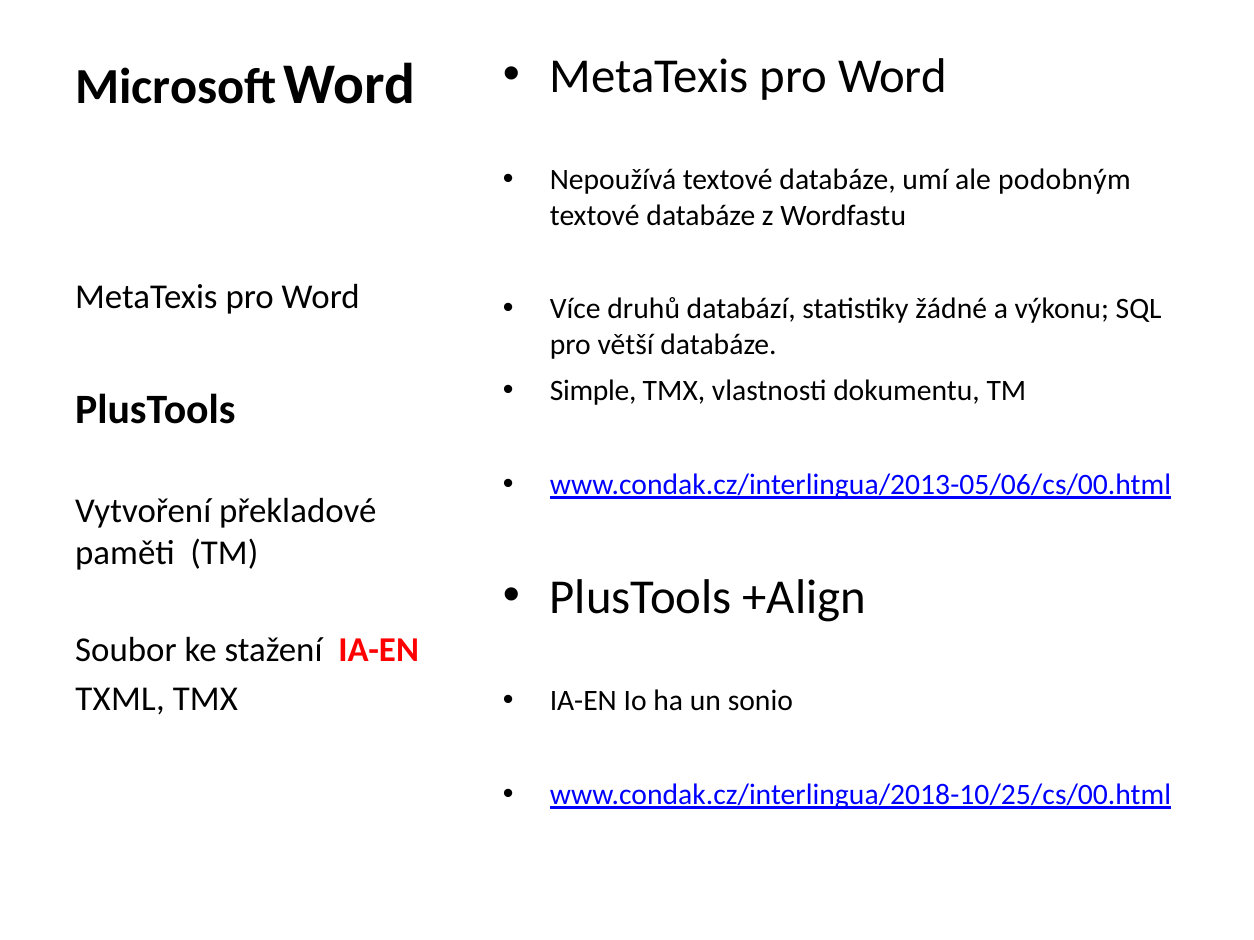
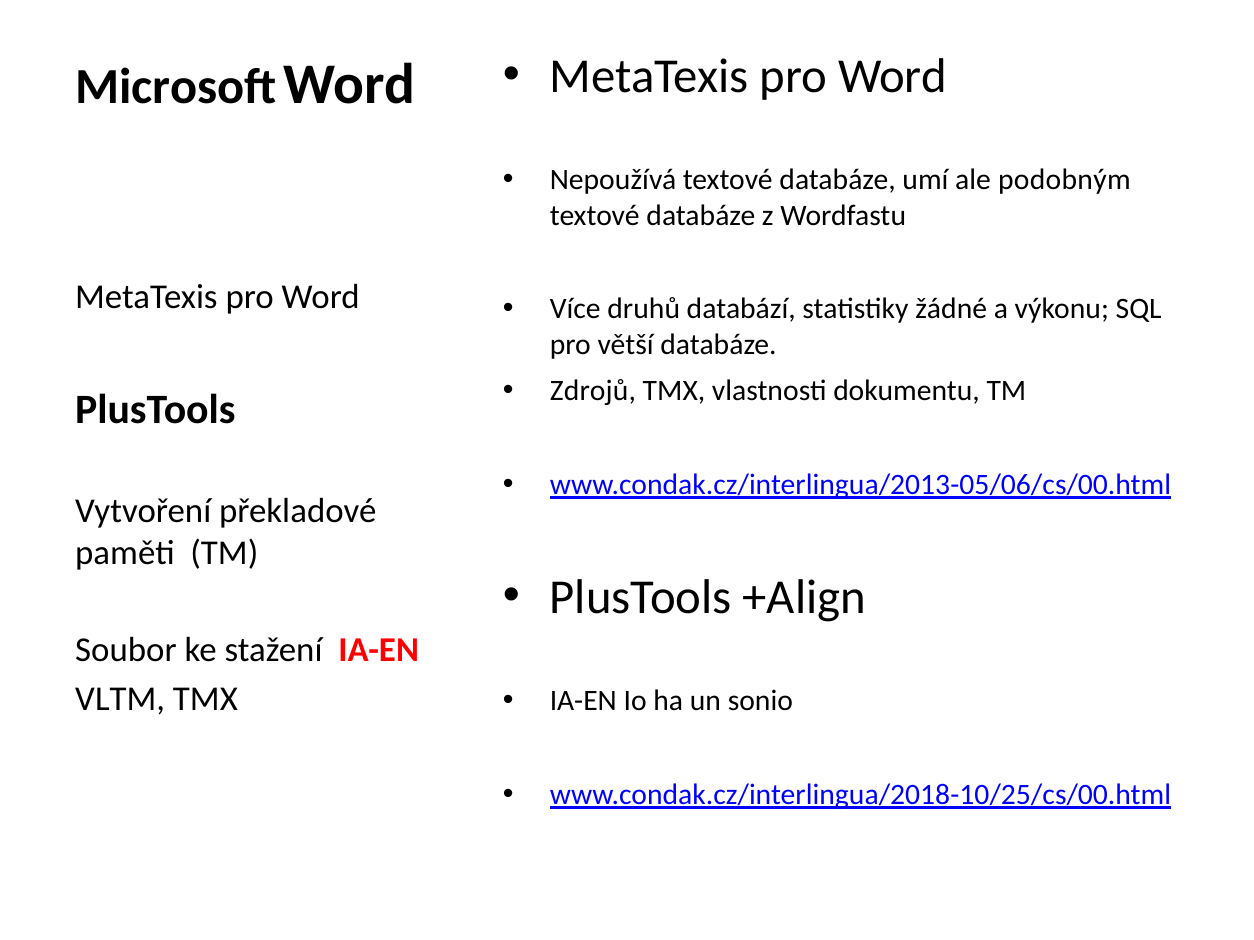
Simple: Simple -> Zdrojů
TXML: TXML -> VLTM
